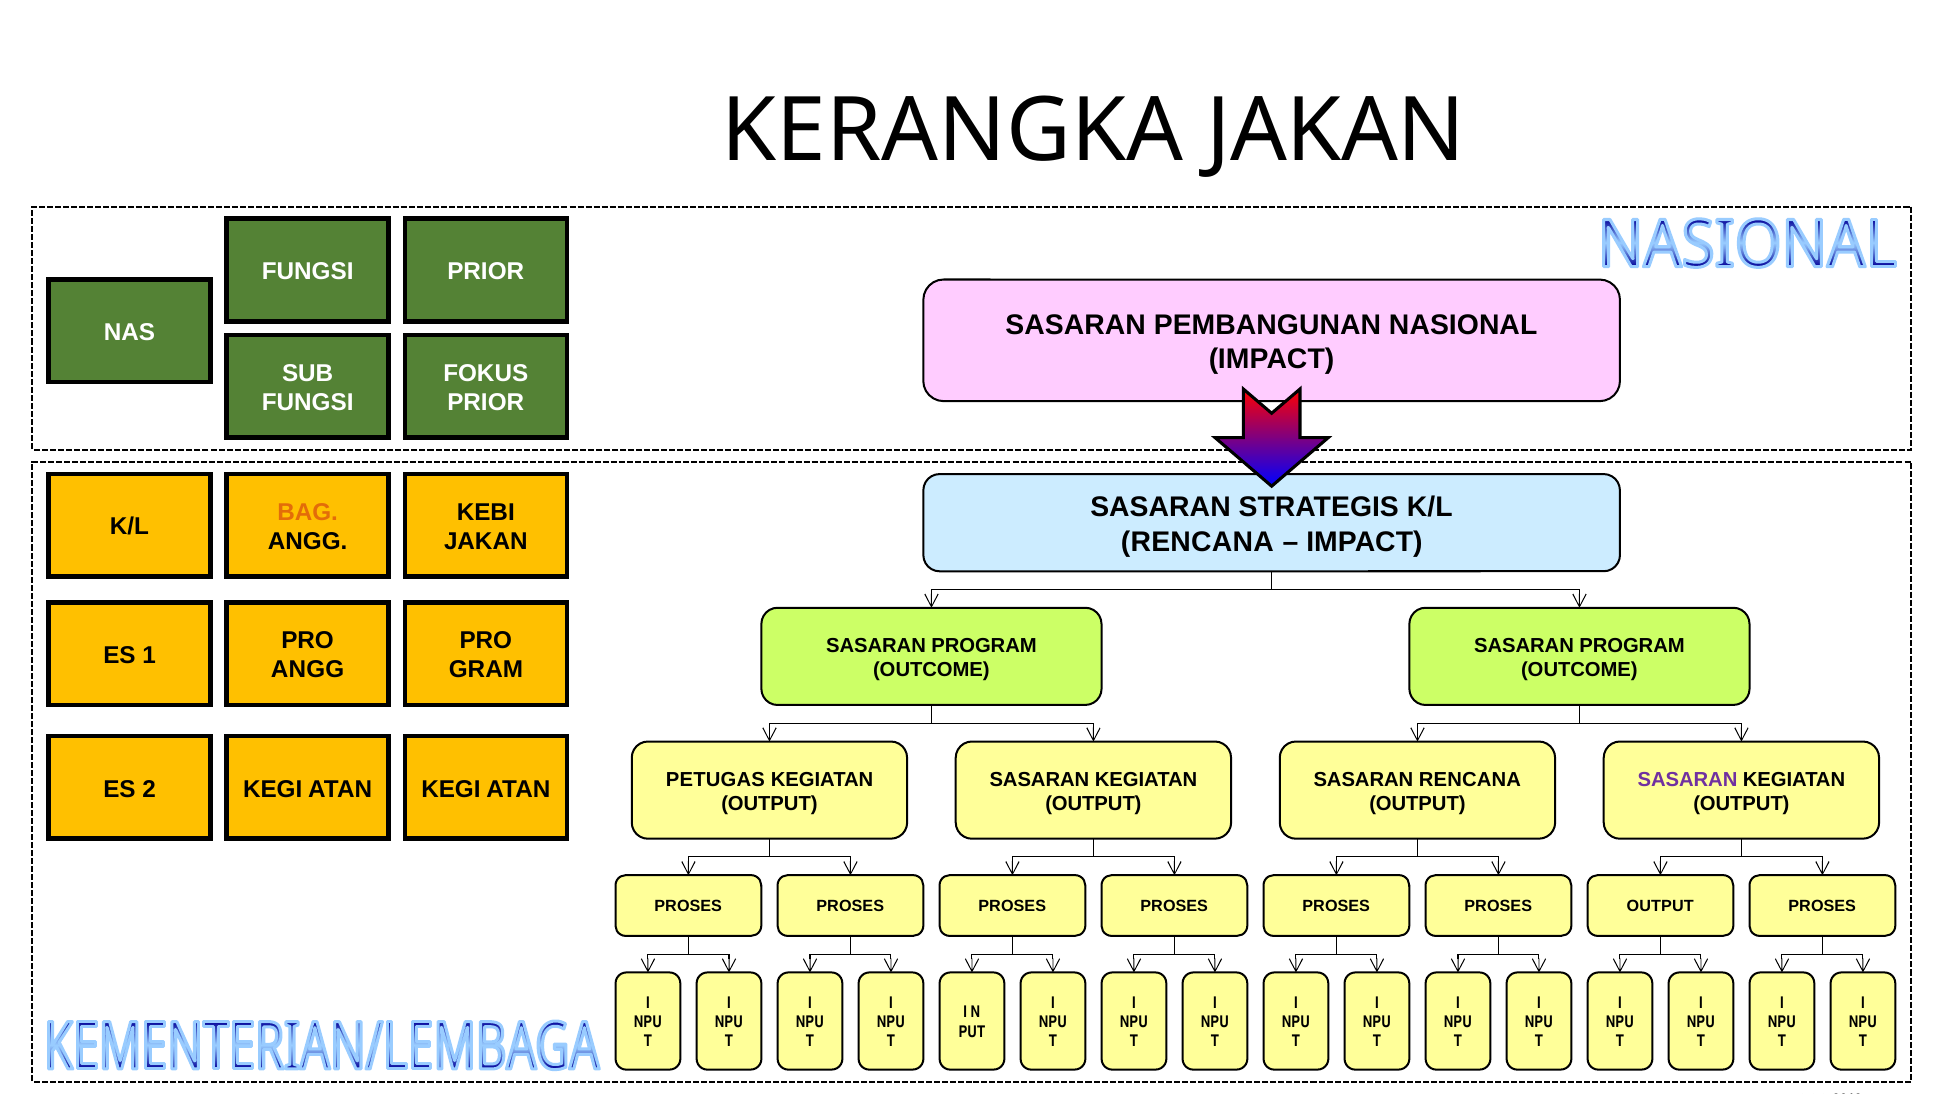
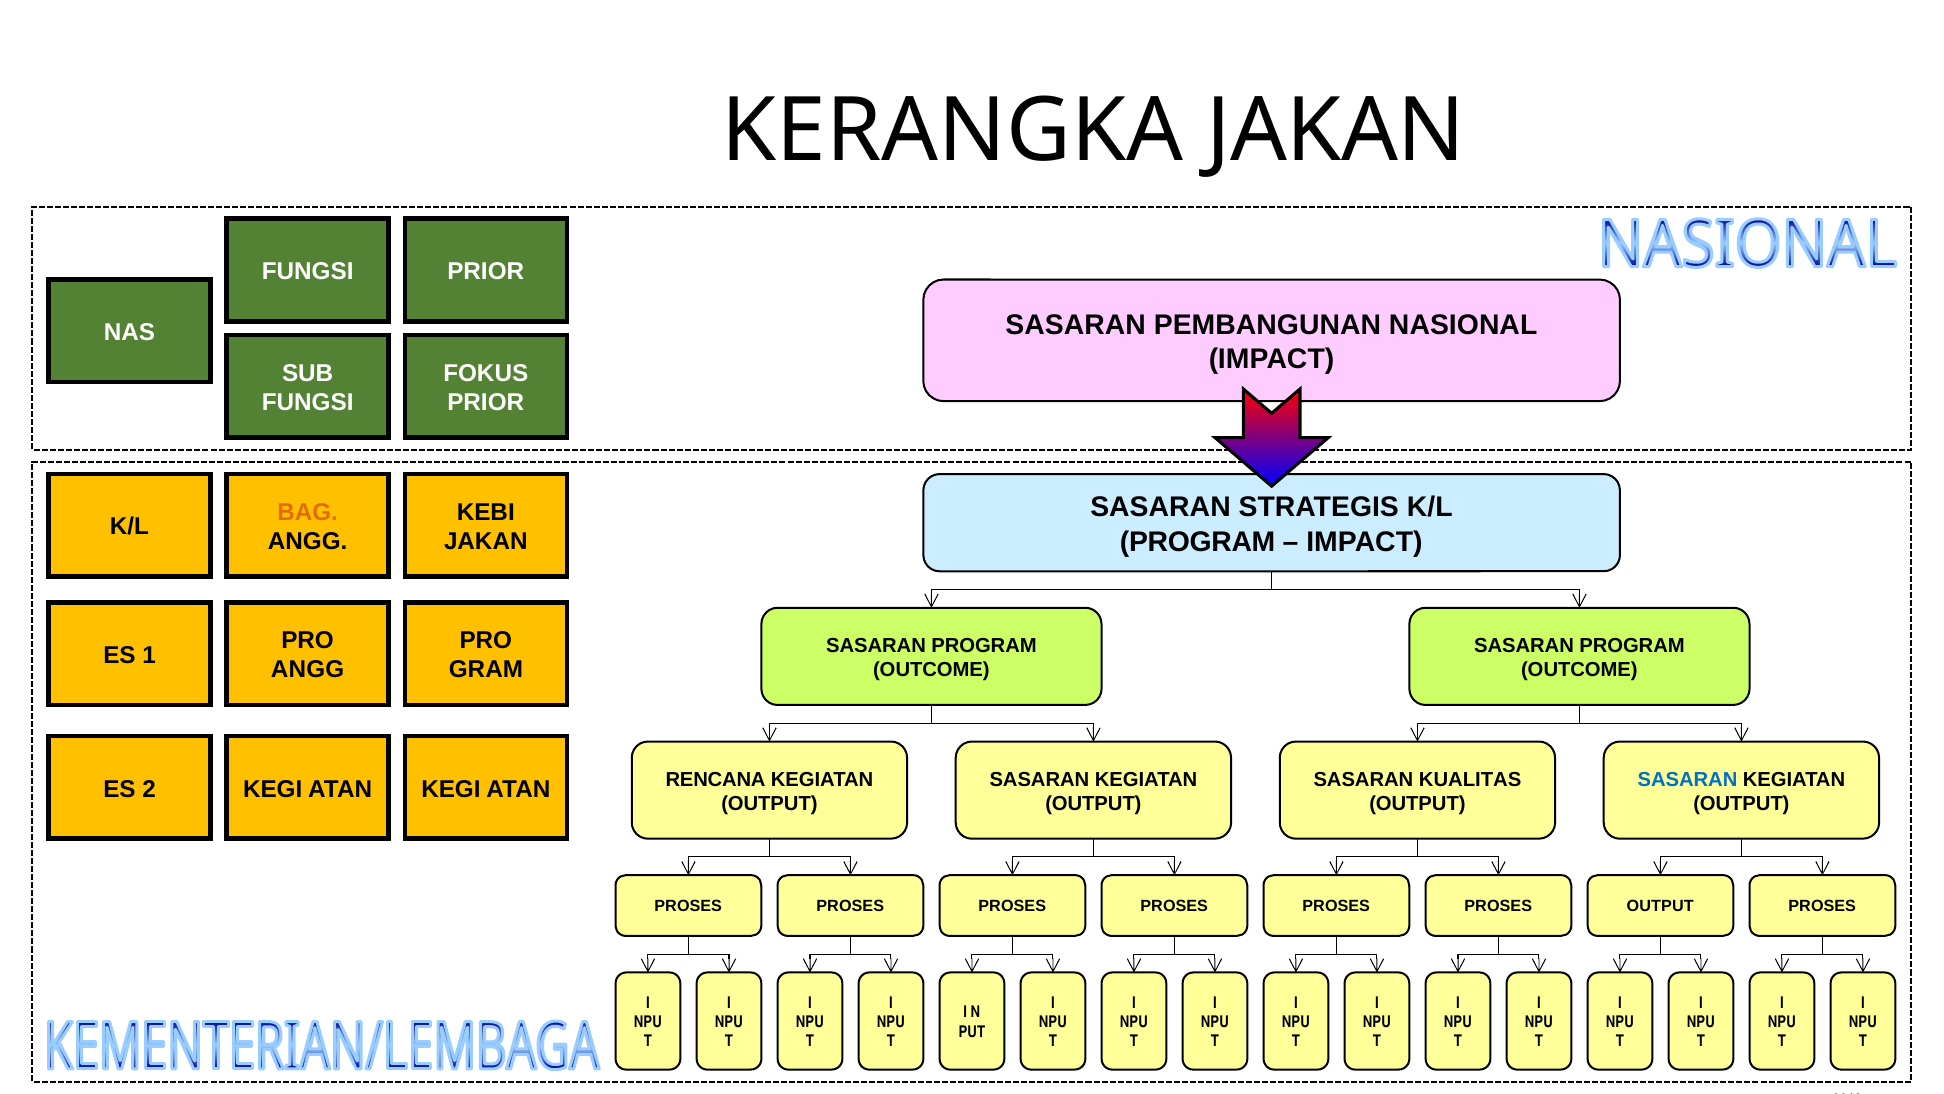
RENCANA at (1197, 541): RENCANA -> PROGRAM
PETUGAS: PETUGAS -> RENCANA
SASARAN RENCANA: RENCANA -> KUALITAS
SASARAN at (1687, 779) colour: purple -> blue
